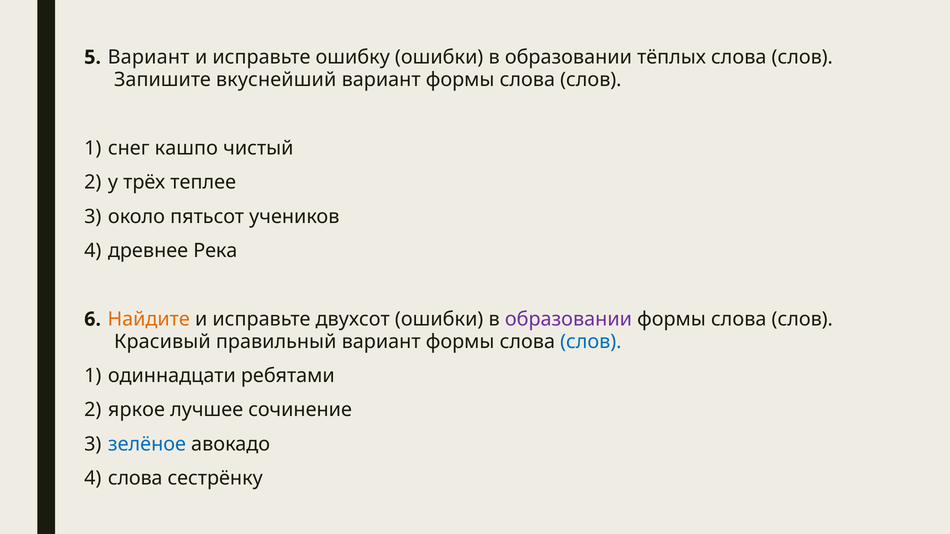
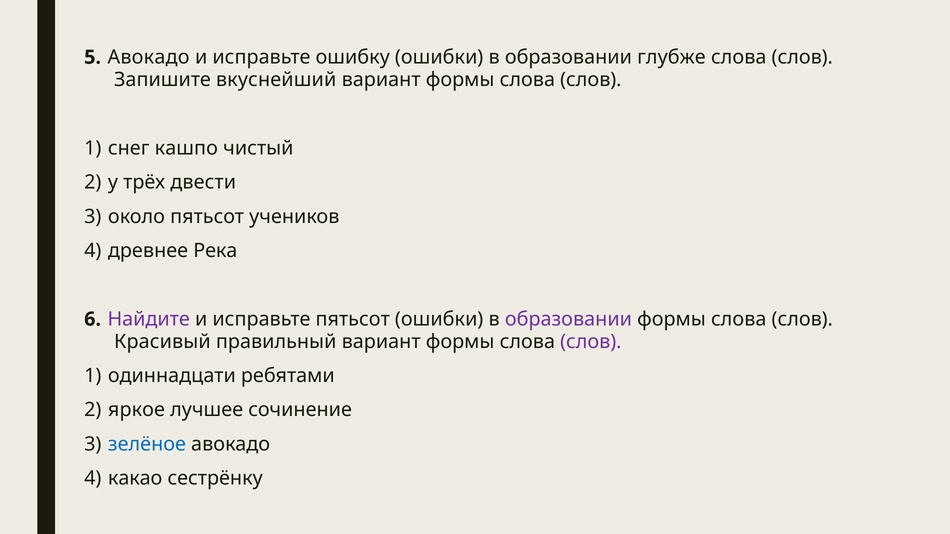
5 Вариант: Вариант -> Авокадо
тёплых: тёплых -> глубже
теплее: теплее -> двести
Найдите colour: orange -> purple
исправьте двухсот: двухсот -> пятьсот
слов at (591, 342) colour: blue -> purple
4 слова: слова -> какао
